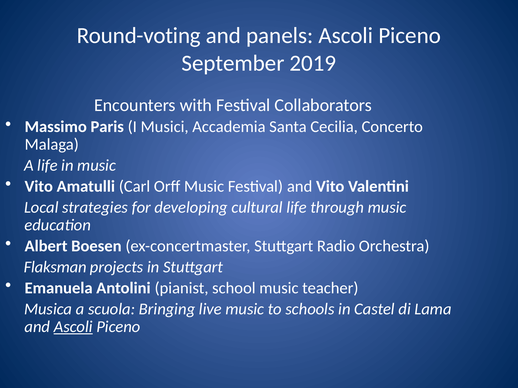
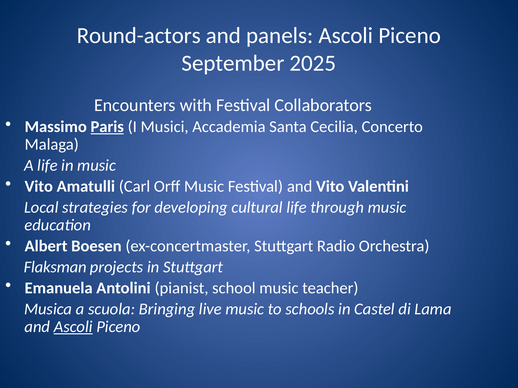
Round-voting: Round-voting -> Round-actors
2019: 2019 -> 2025
Paris underline: none -> present
